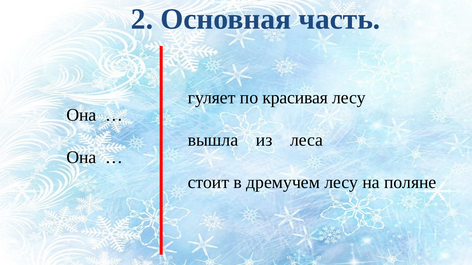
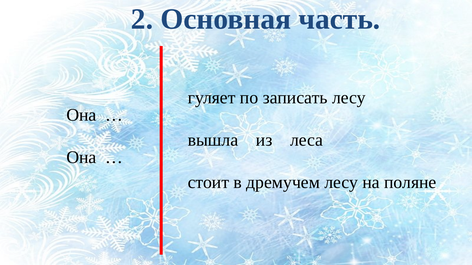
красивая: красивая -> записать
